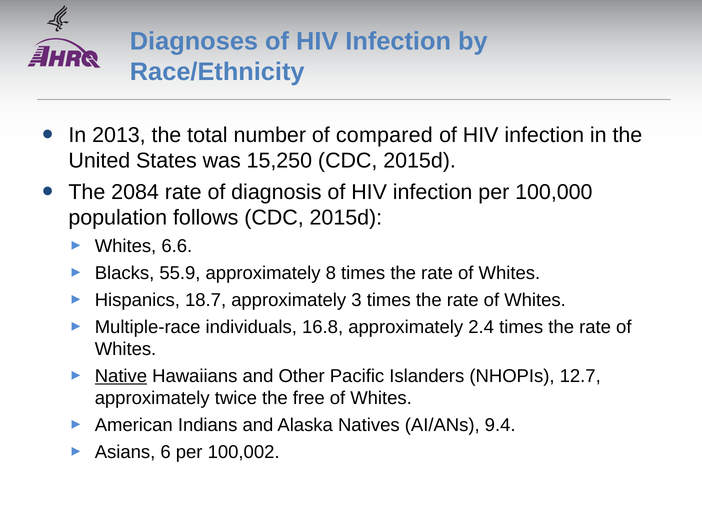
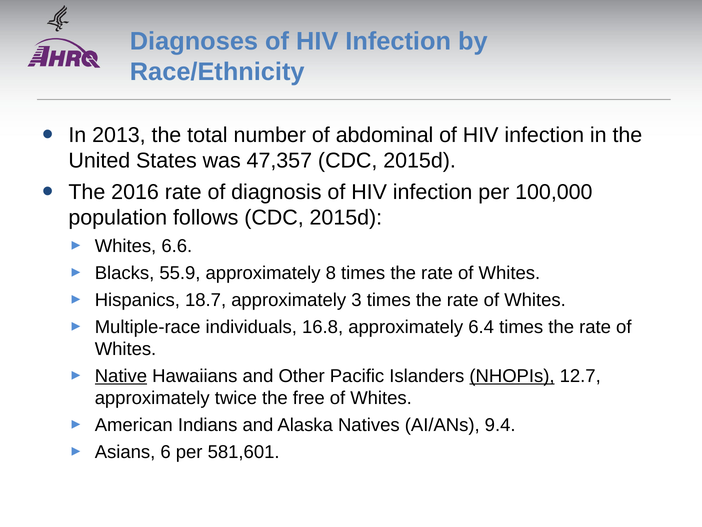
compared: compared -> abdominal
15,250: 15,250 -> 47,357
2084: 2084 -> 2016
2.4: 2.4 -> 6.4
NHOPIs underline: none -> present
100,002: 100,002 -> 581,601
